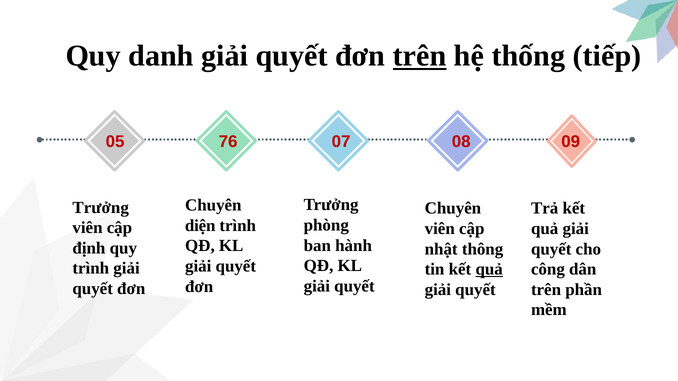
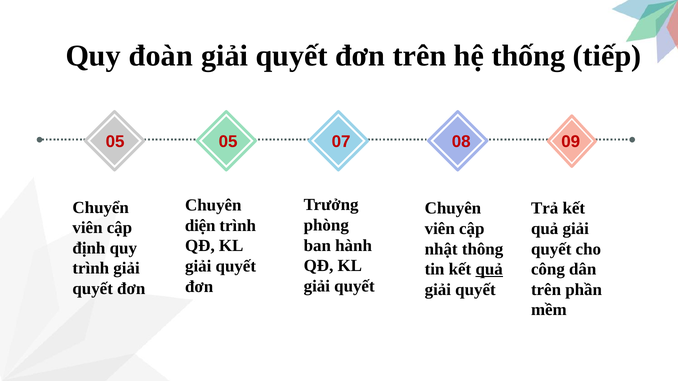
danh: danh -> đoàn
trên at (420, 56) underline: present -> none
05 76: 76 -> 05
Trưởng at (101, 208): Trưởng -> Chuyển
